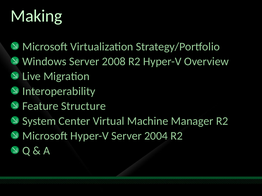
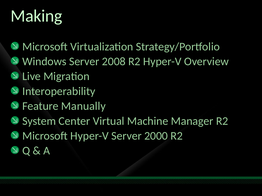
Structure: Structure -> Manually
2004: 2004 -> 2000
